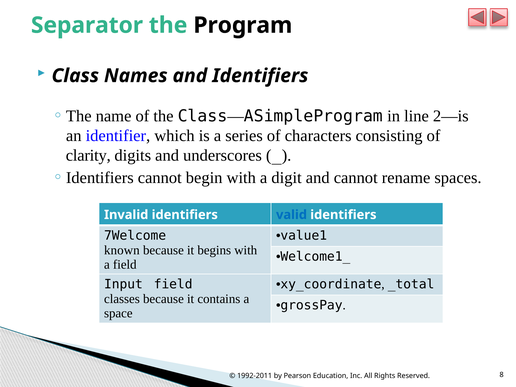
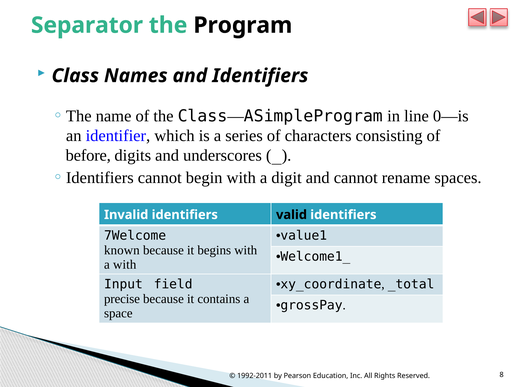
2—is: 2—is -> 0—is
clarity: clarity -> before
valid colour: blue -> black
a field: field -> with
classes: classes -> precise
